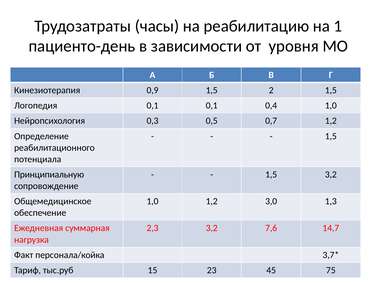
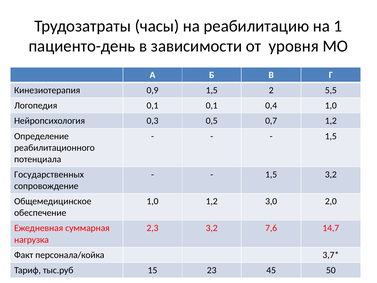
2 1,5: 1,5 -> 5,5
Принципиальную: Принципиальную -> Государственных
1,3: 1,3 -> 2,0
75: 75 -> 50
